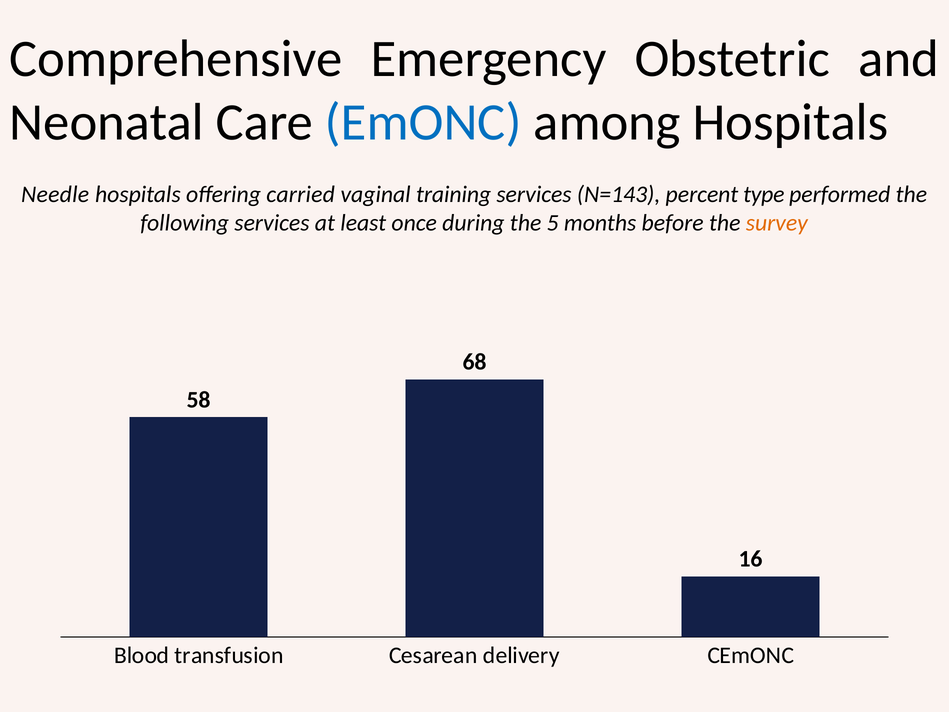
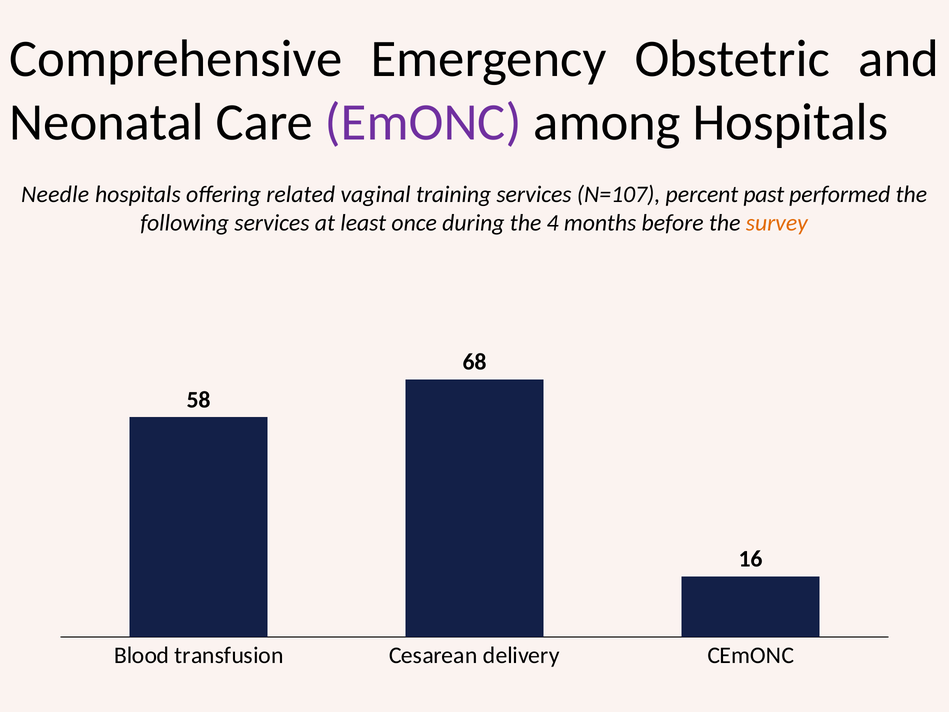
EmONC colour: blue -> purple
carried: carried -> related
N=143: N=143 -> N=107
type: type -> past
5: 5 -> 4
